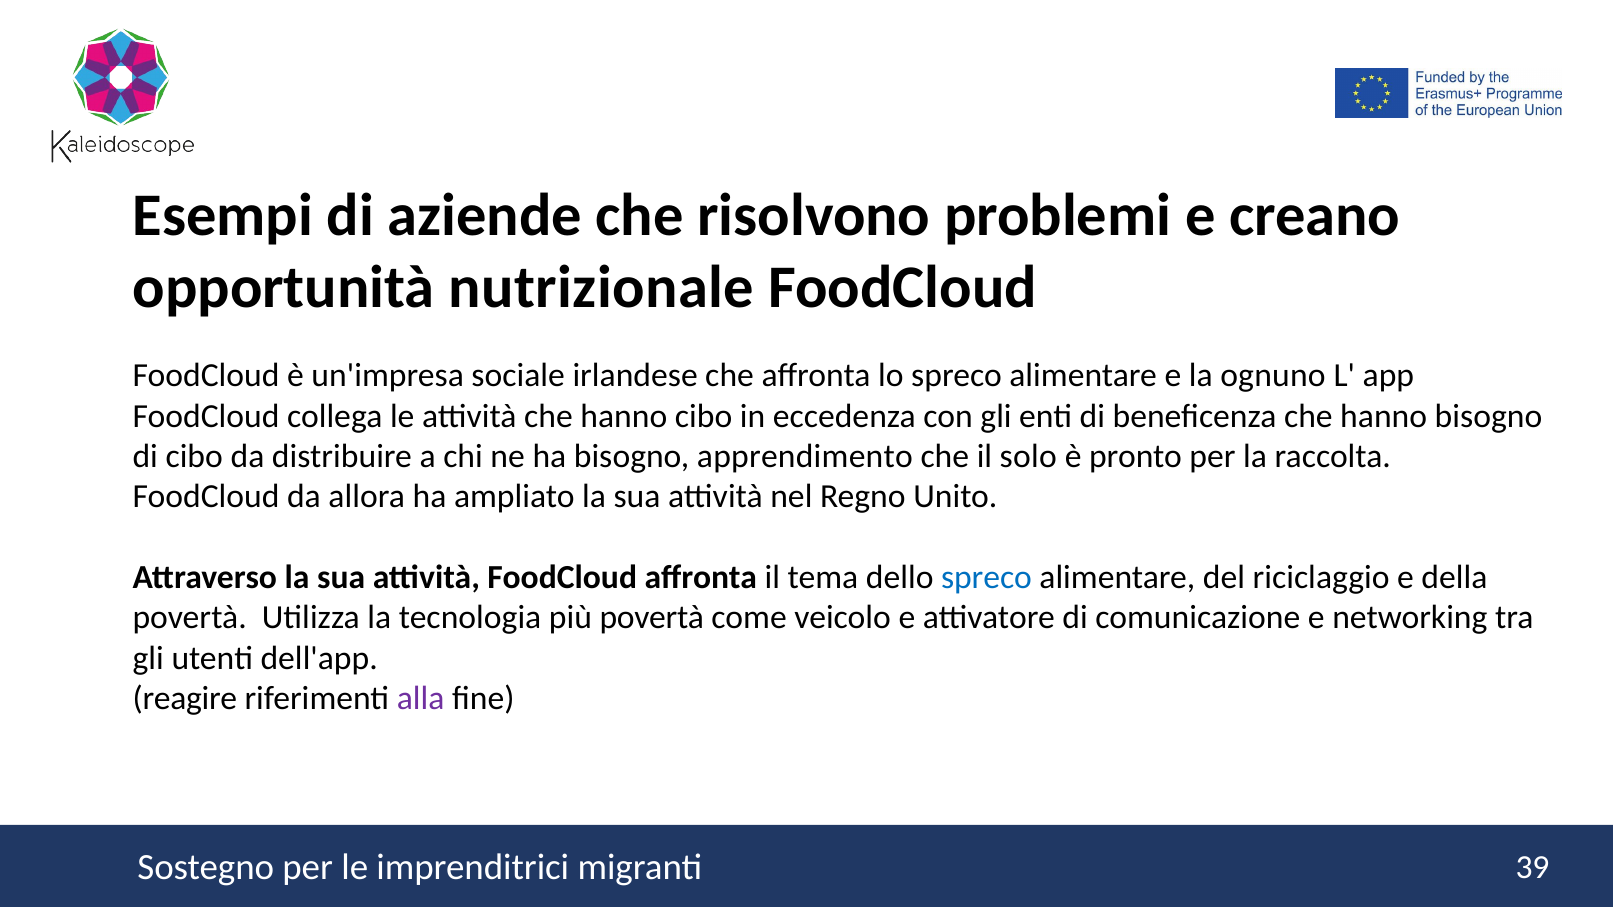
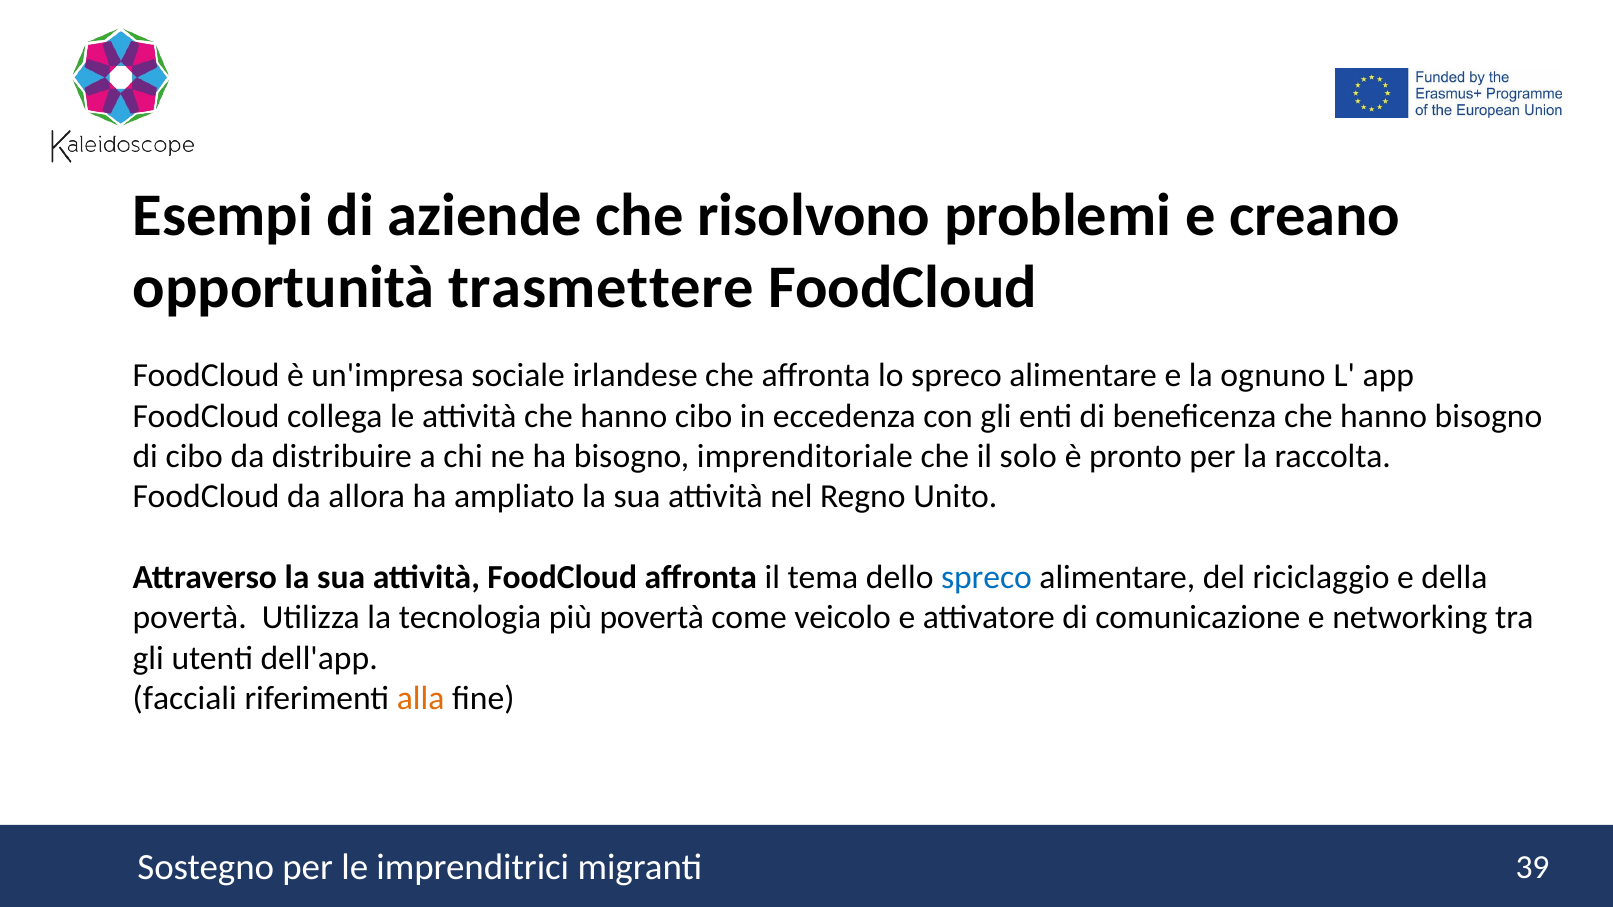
nutrizionale: nutrizionale -> trasmettere
apprendimento: apprendimento -> imprenditoriale
reagire: reagire -> facciali
alla colour: purple -> orange
